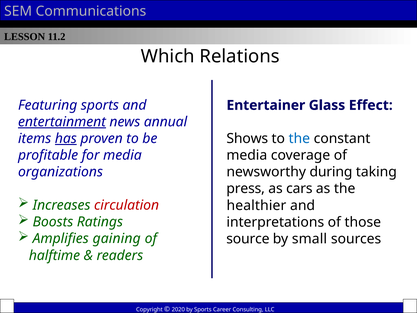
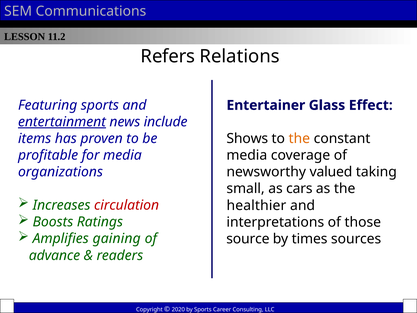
Which: Which -> Refers
annual: annual -> include
has underline: present -> none
the at (299, 139) colour: blue -> orange
during: during -> valued
press: press -> small
small: small -> times
halftime: halftime -> advance
